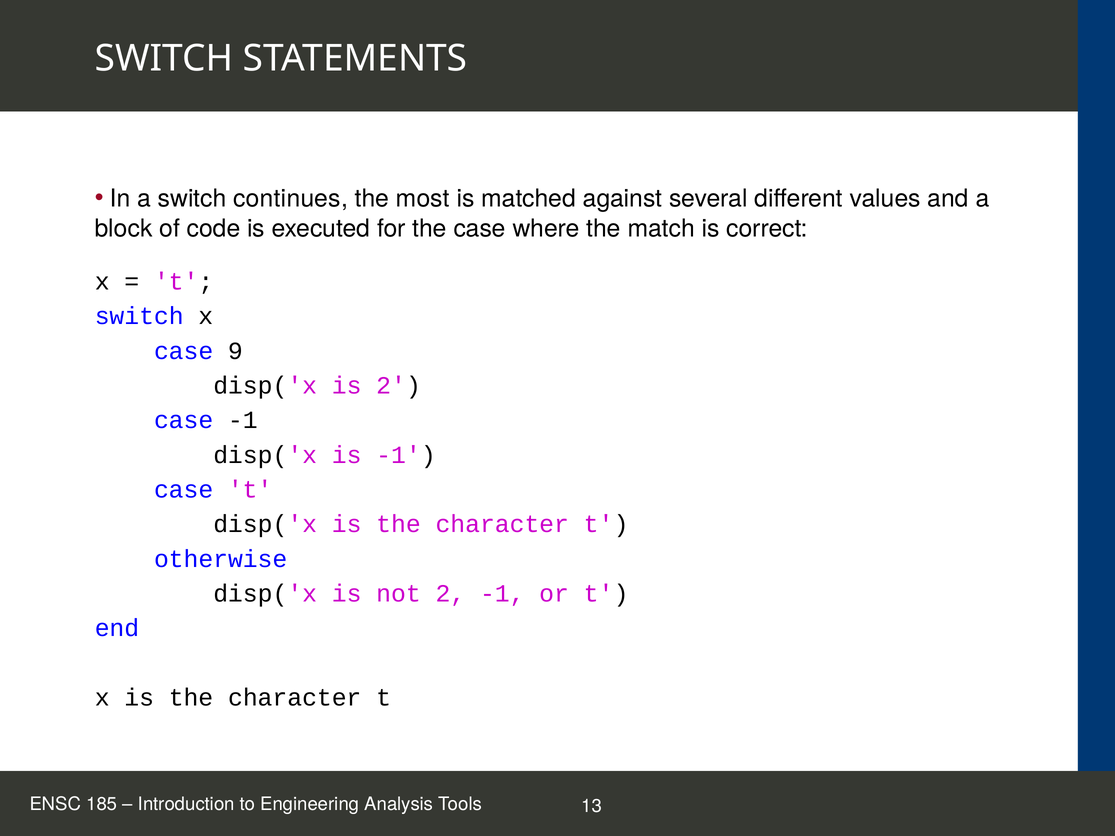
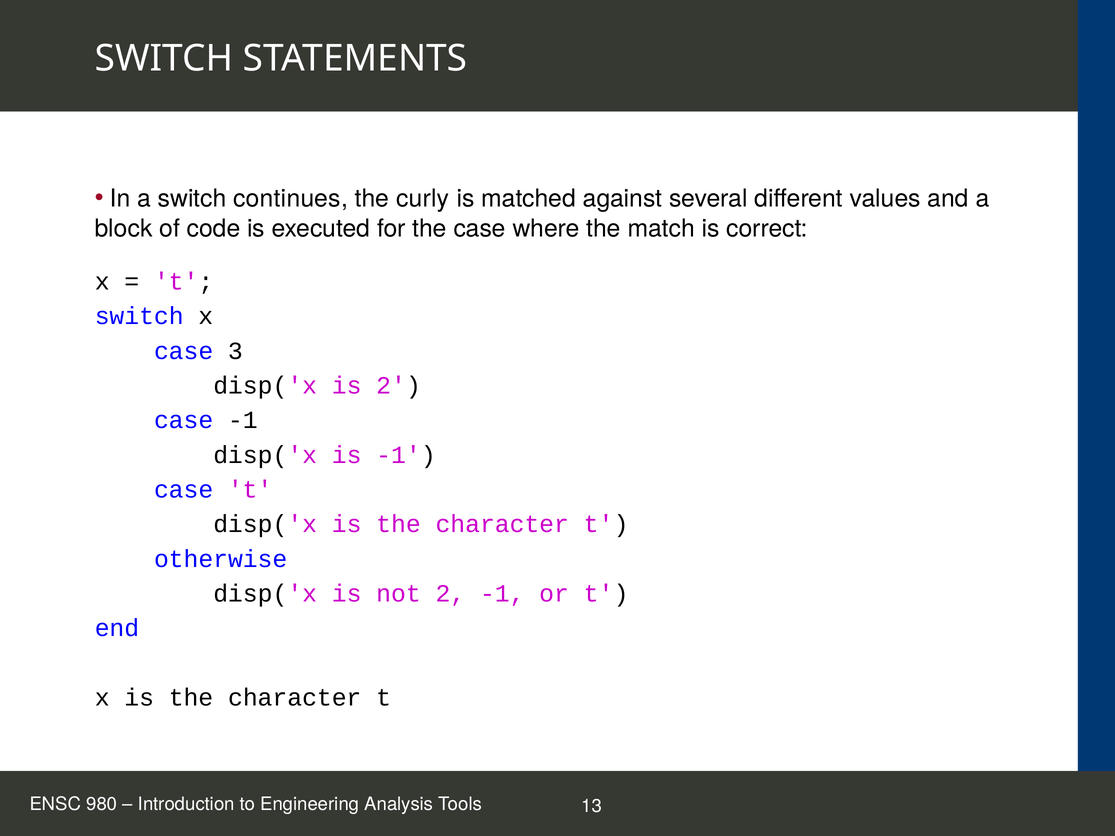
most: most -> curly
9: 9 -> 3
185: 185 -> 980
